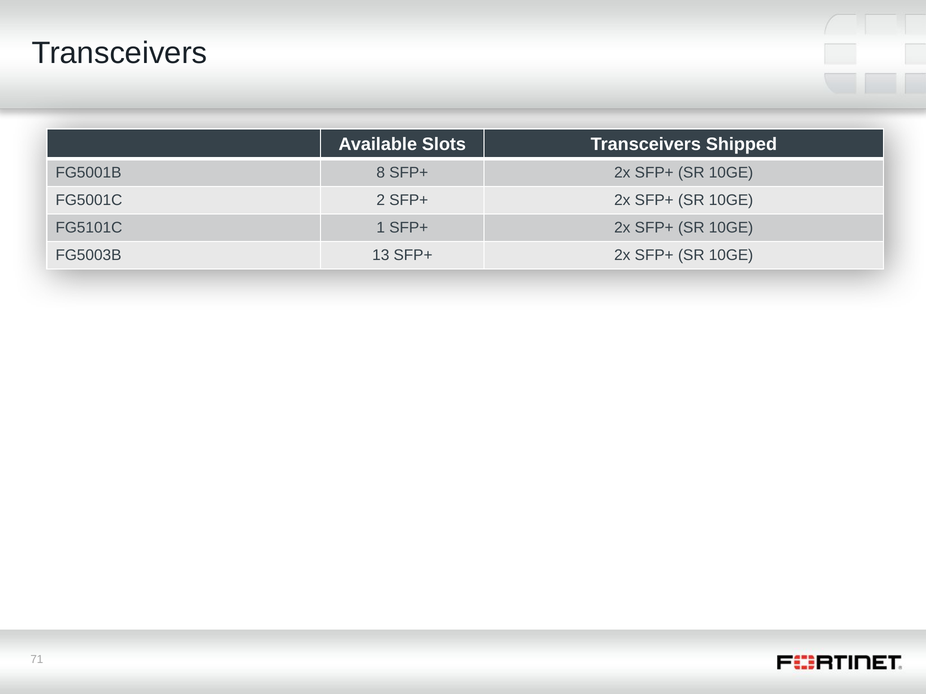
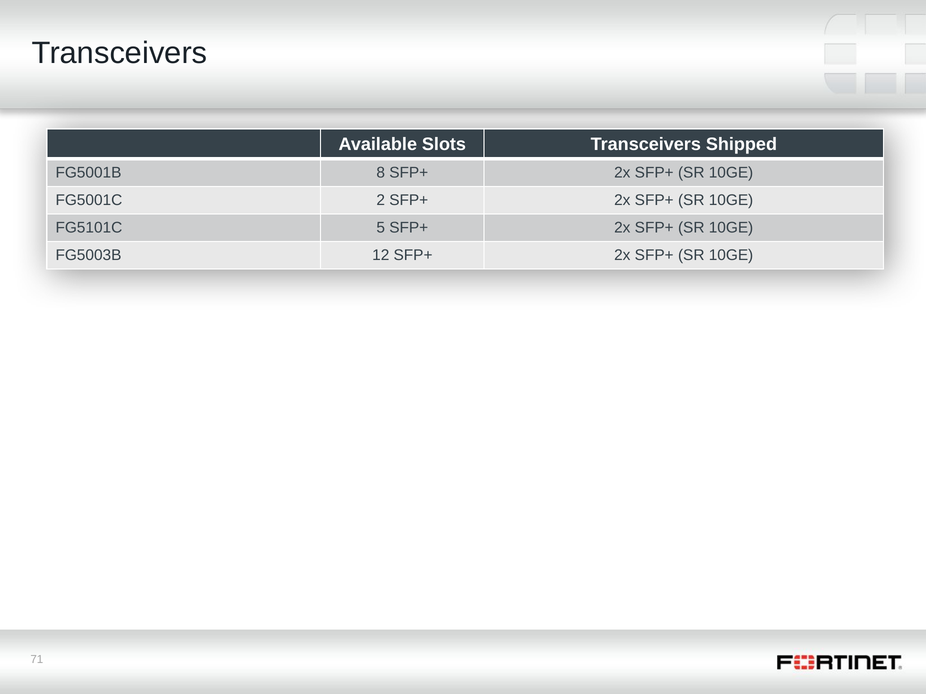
1: 1 -> 5
13: 13 -> 12
